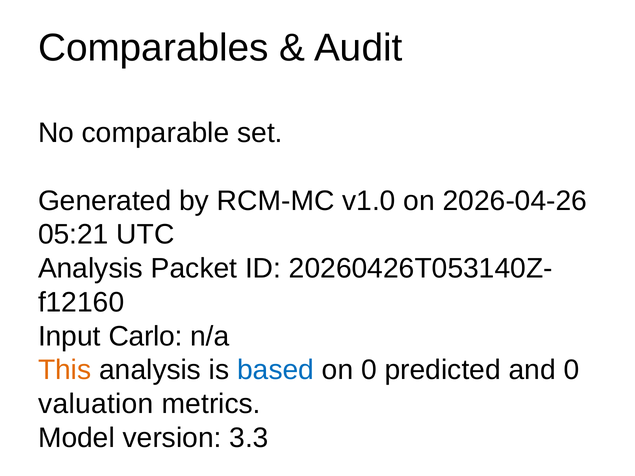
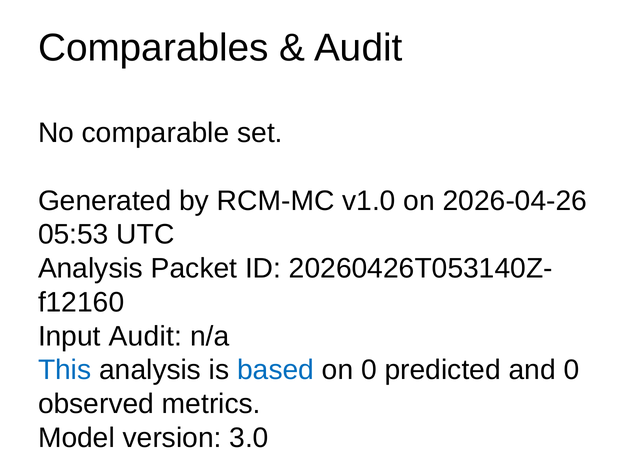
05:21: 05:21 -> 05:53
Input Carlo: Carlo -> Audit
This colour: orange -> blue
valuation: valuation -> observed
3.3: 3.3 -> 3.0
